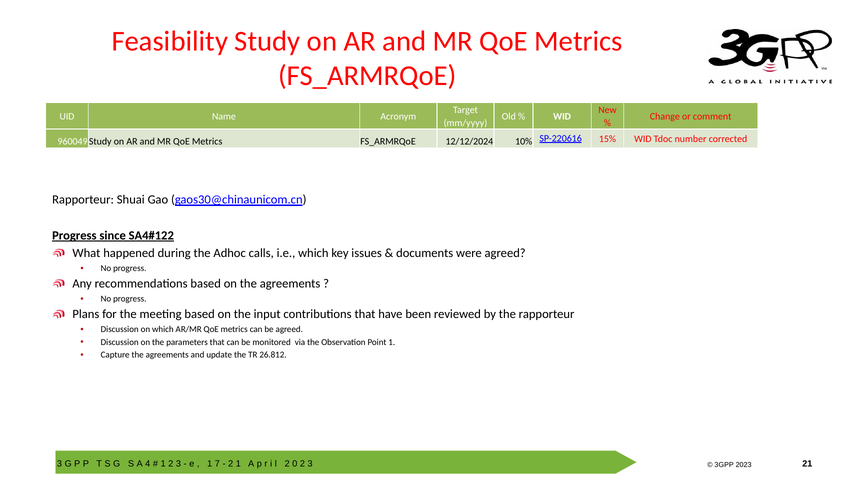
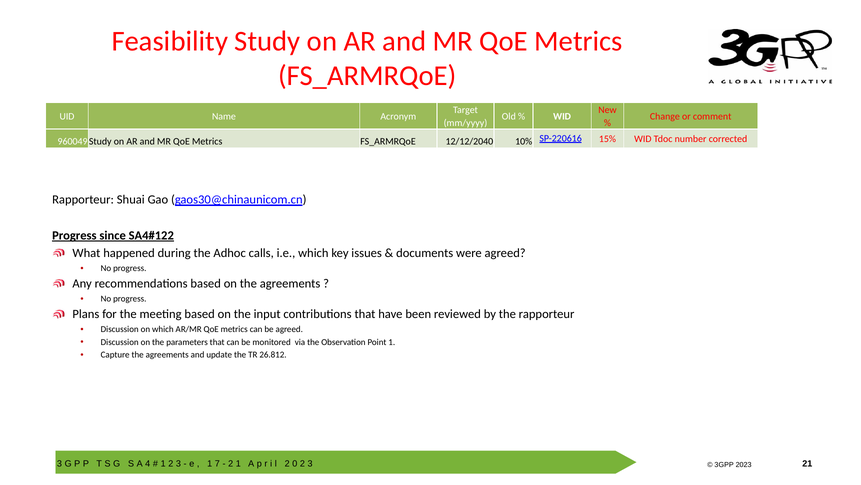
12/12/2024: 12/12/2024 -> 12/12/2040
